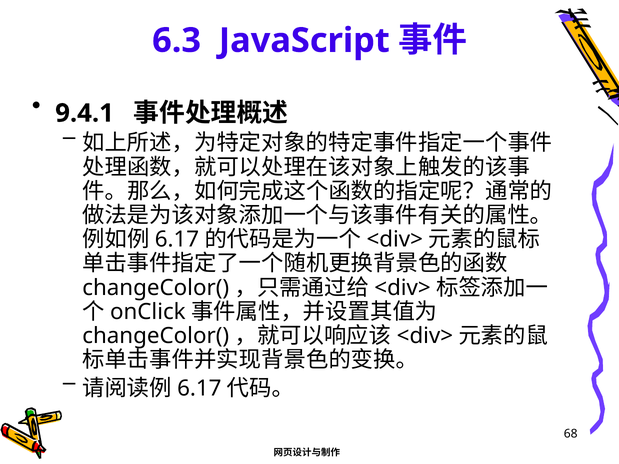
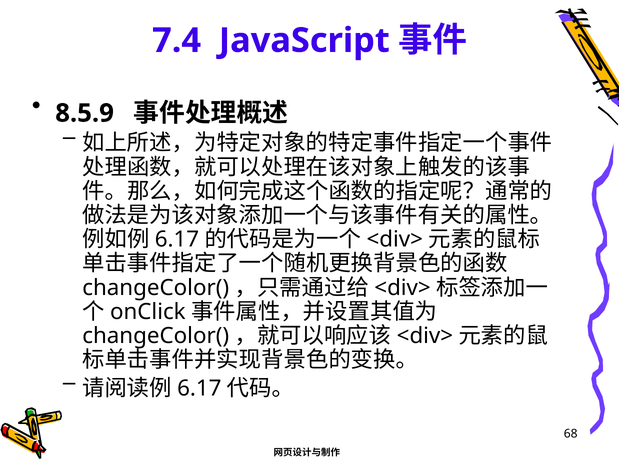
6.3: 6.3 -> 7.4
9.4.1: 9.4.1 -> 8.5.9
